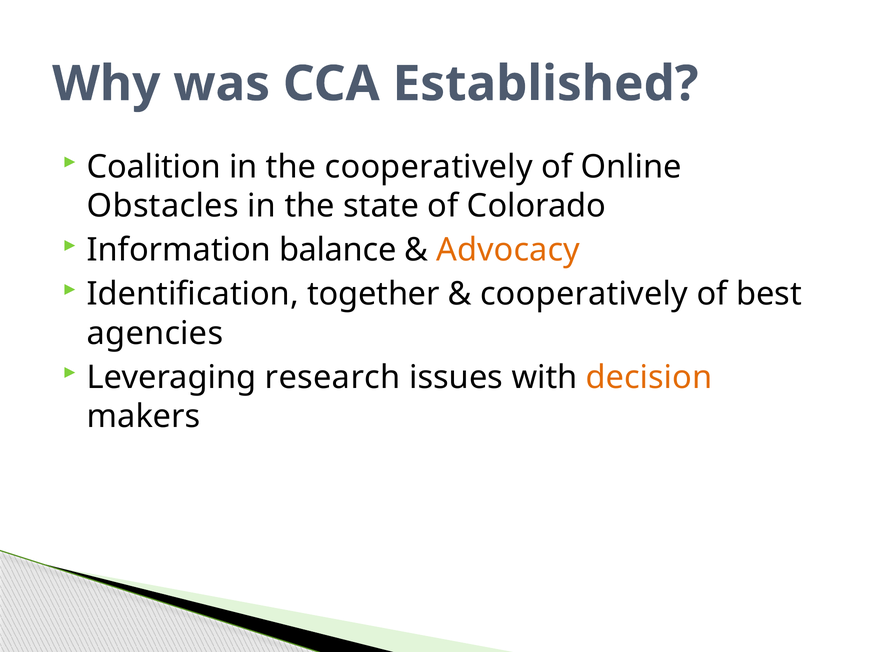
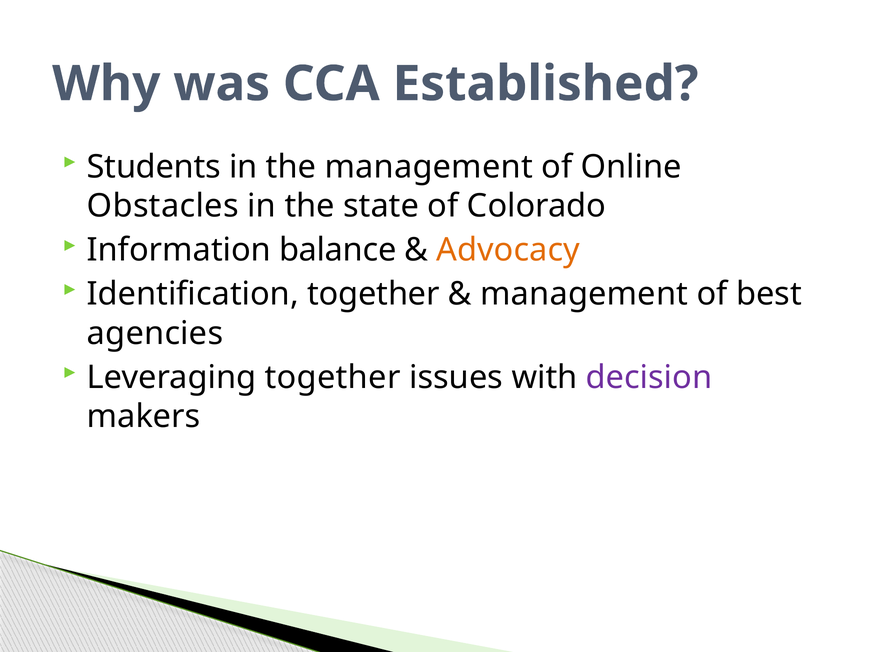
Coalition: Coalition -> Students
the cooperatively: cooperatively -> management
cooperatively at (584, 294): cooperatively -> management
Leveraging research: research -> together
decision colour: orange -> purple
